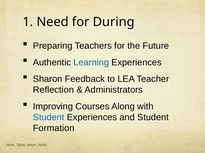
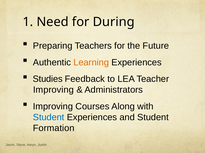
Learning colour: blue -> orange
Sharon: Sharon -> Studies
Reflection at (53, 90): Reflection -> Improving
